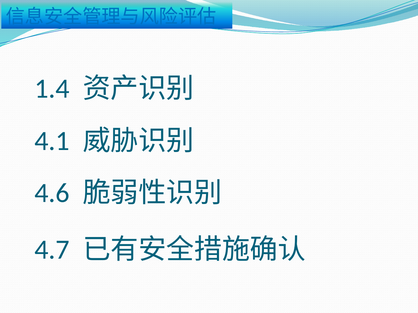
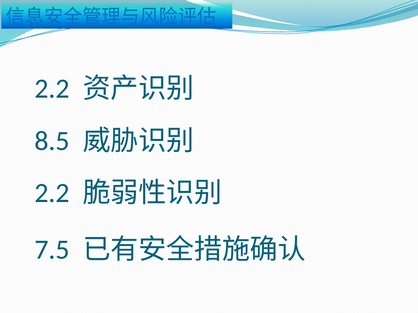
1.4 at (52, 89): 1.4 -> 2.2
4.1: 4.1 -> 8.5
4.6 at (52, 193): 4.6 -> 2.2
4.7: 4.7 -> 7.5
